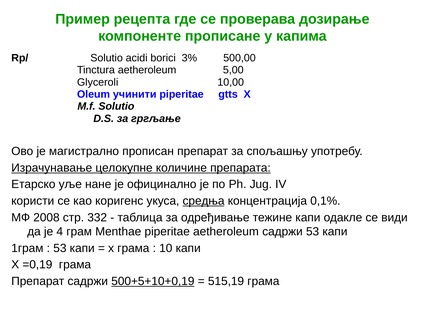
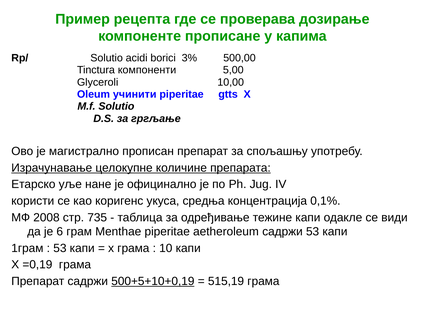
Tinctura aetheroleum: aetheroleum -> компоненти
средња underline: present -> none
332: 332 -> 735
4: 4 -> 6
